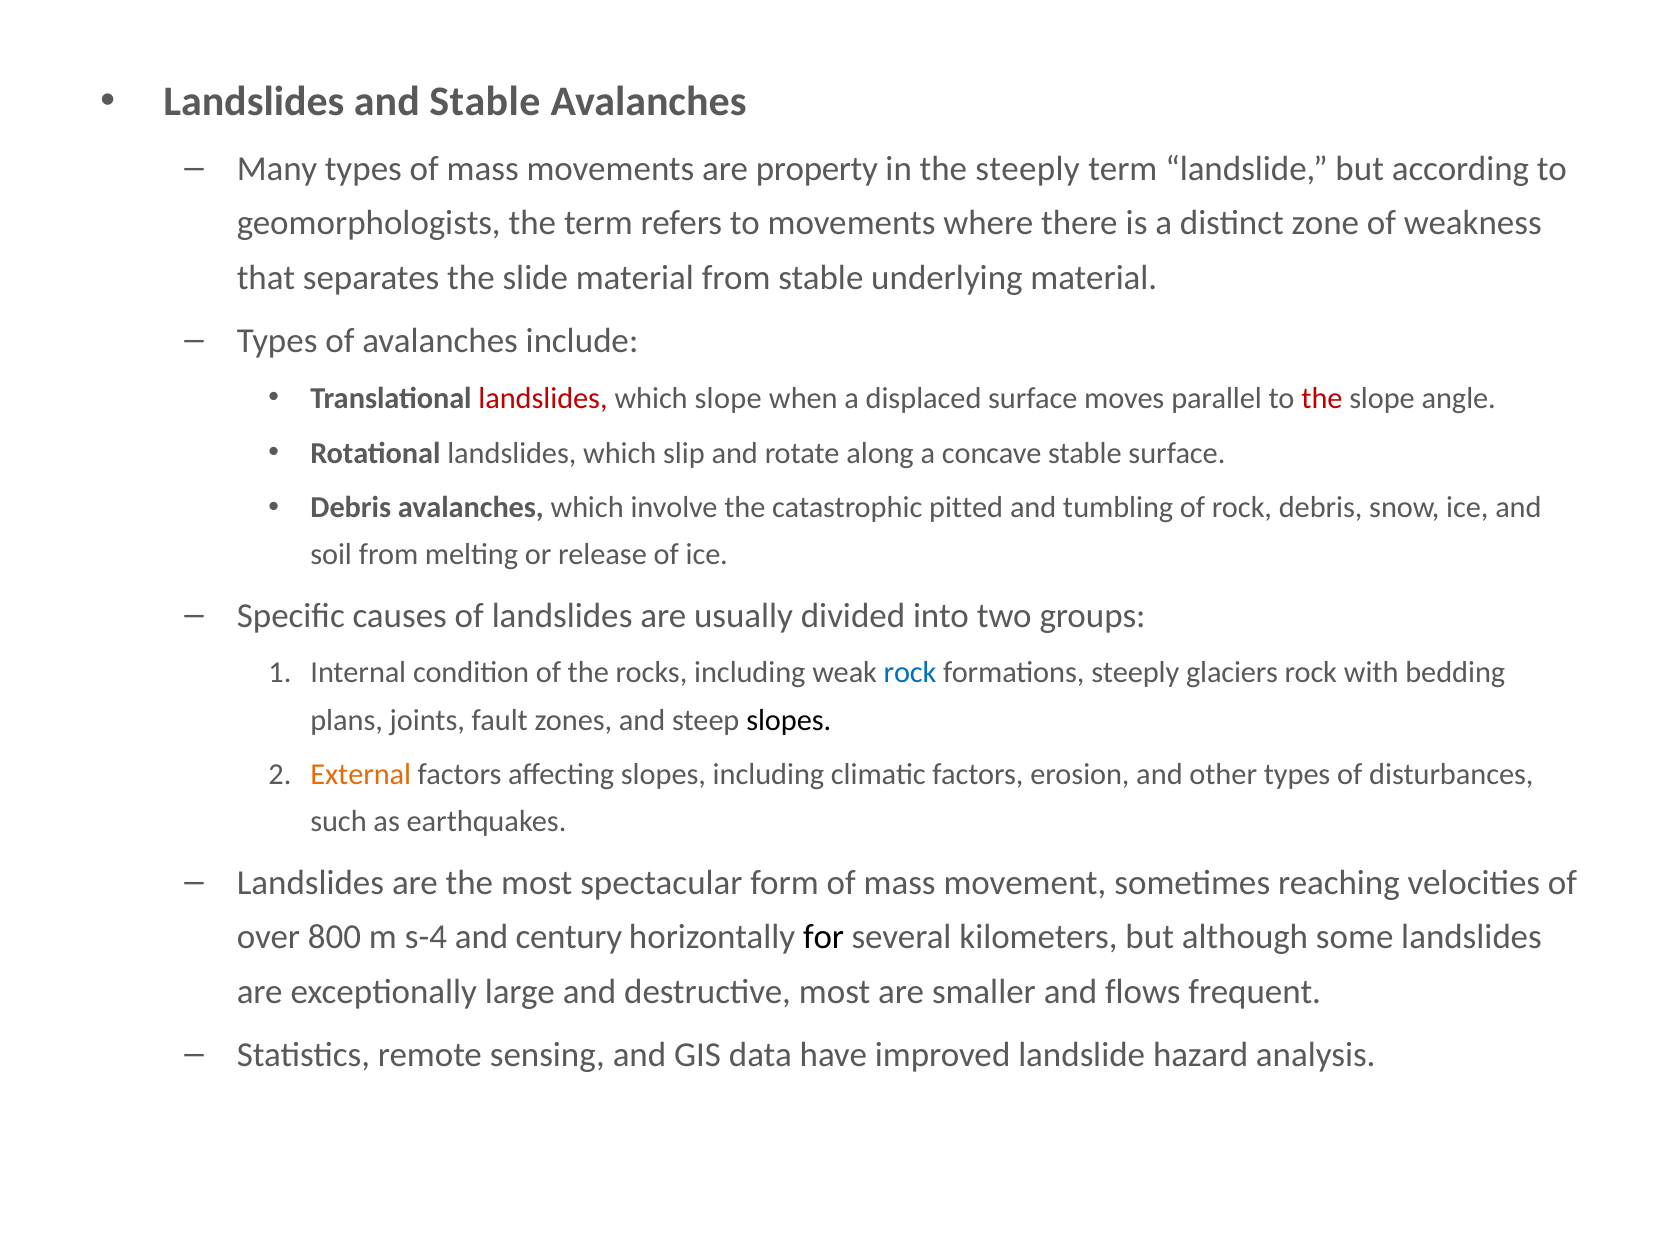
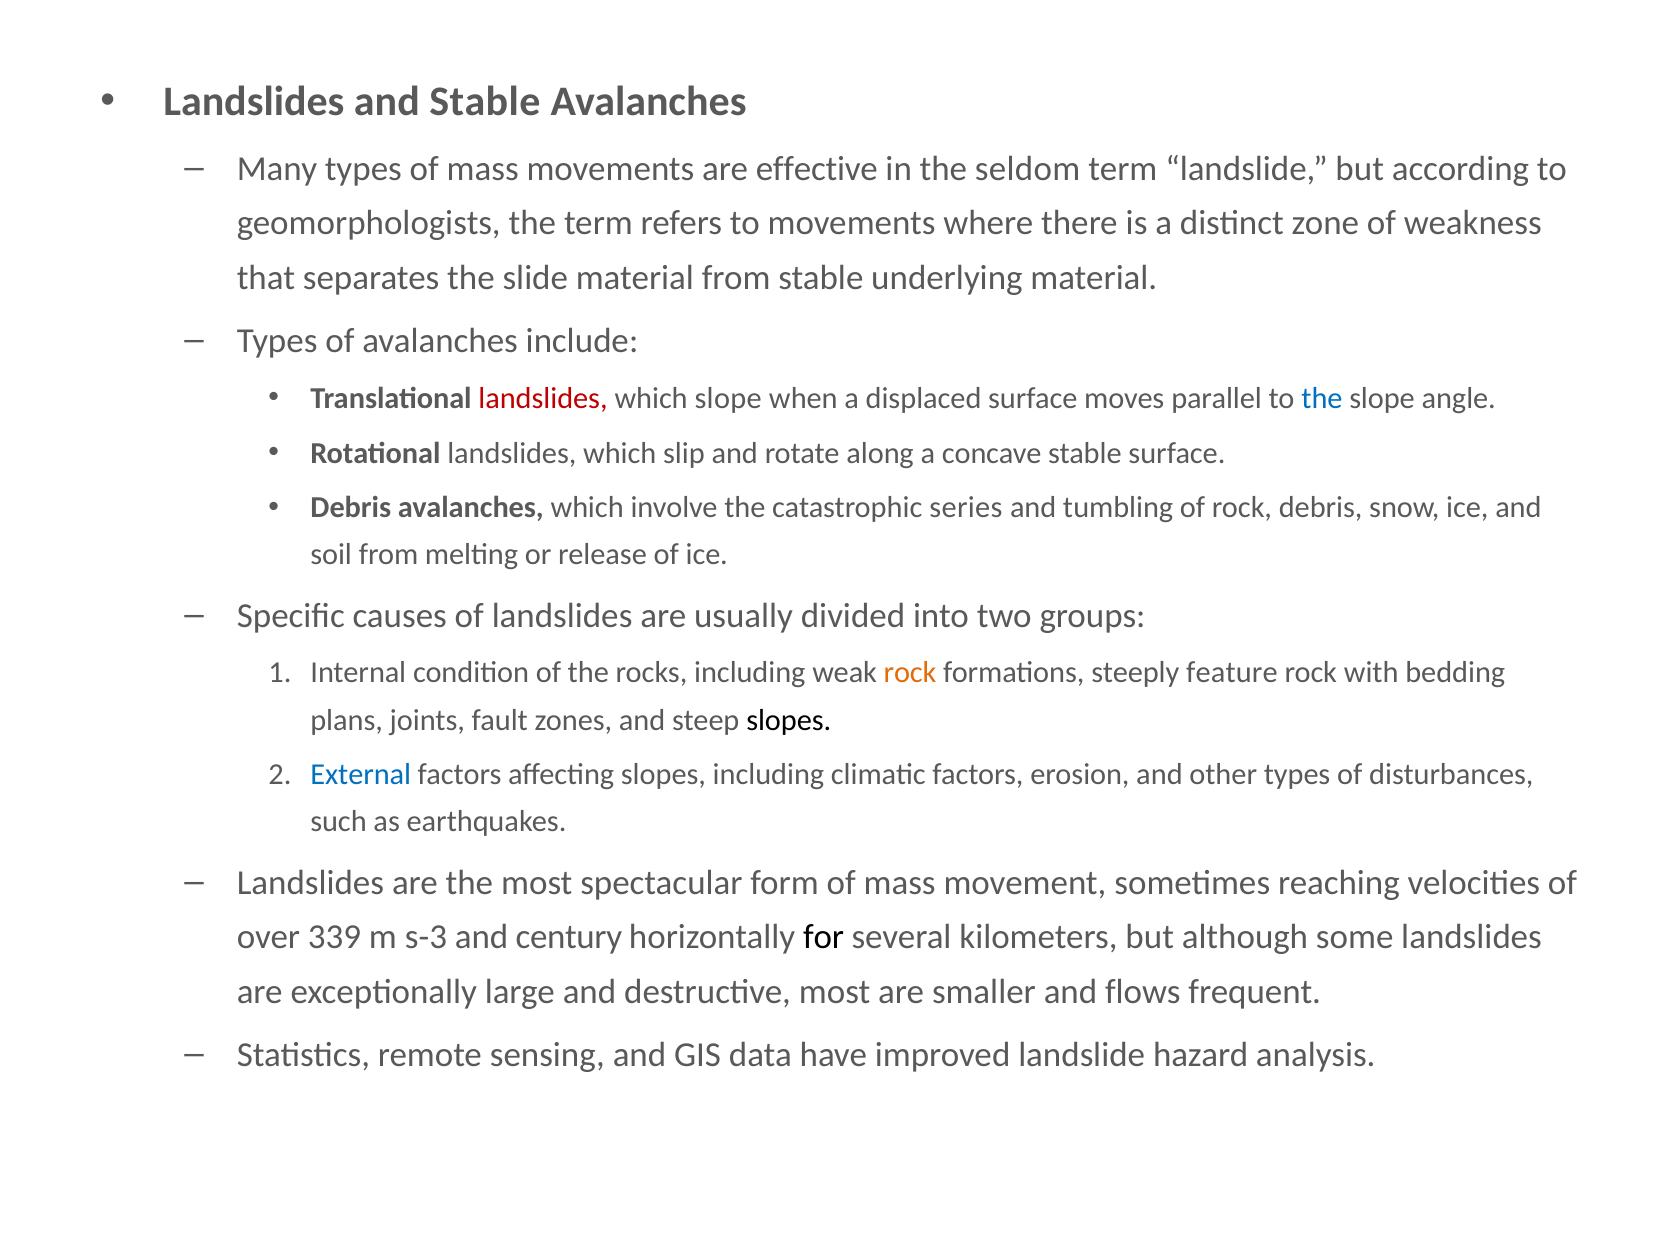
property: property -> effective
the steeply: steeply -> seldom
the at (1322, 398) colour: red -> blue
pitted: pitted -> series
rock at (910, 673) colour: blue -> orange
glaciers: glaciers -> feature
External colour: orange -> blue
800: 800 -> 339
s-4: s-4 -> s-3
